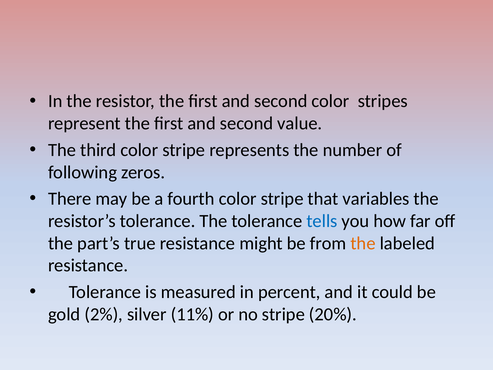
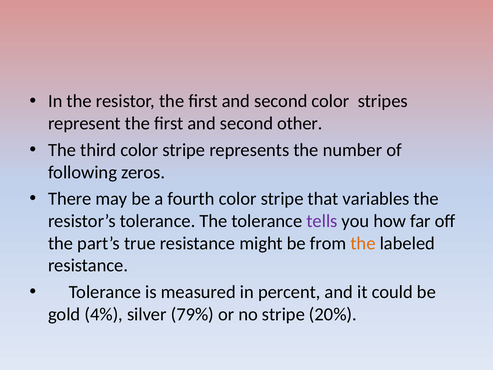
value: value -> other
tells colour: blue -> purple
2%: 2% -> 4%
11%: 11% -> 79%
